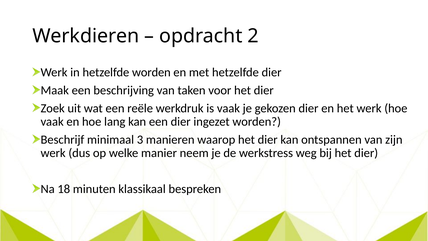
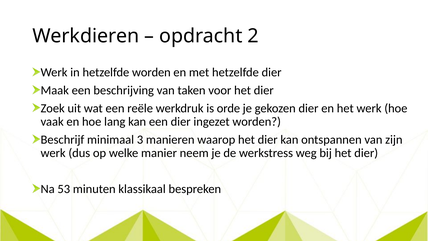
is vaak: vaak -> orde
18: 18 -> 53
